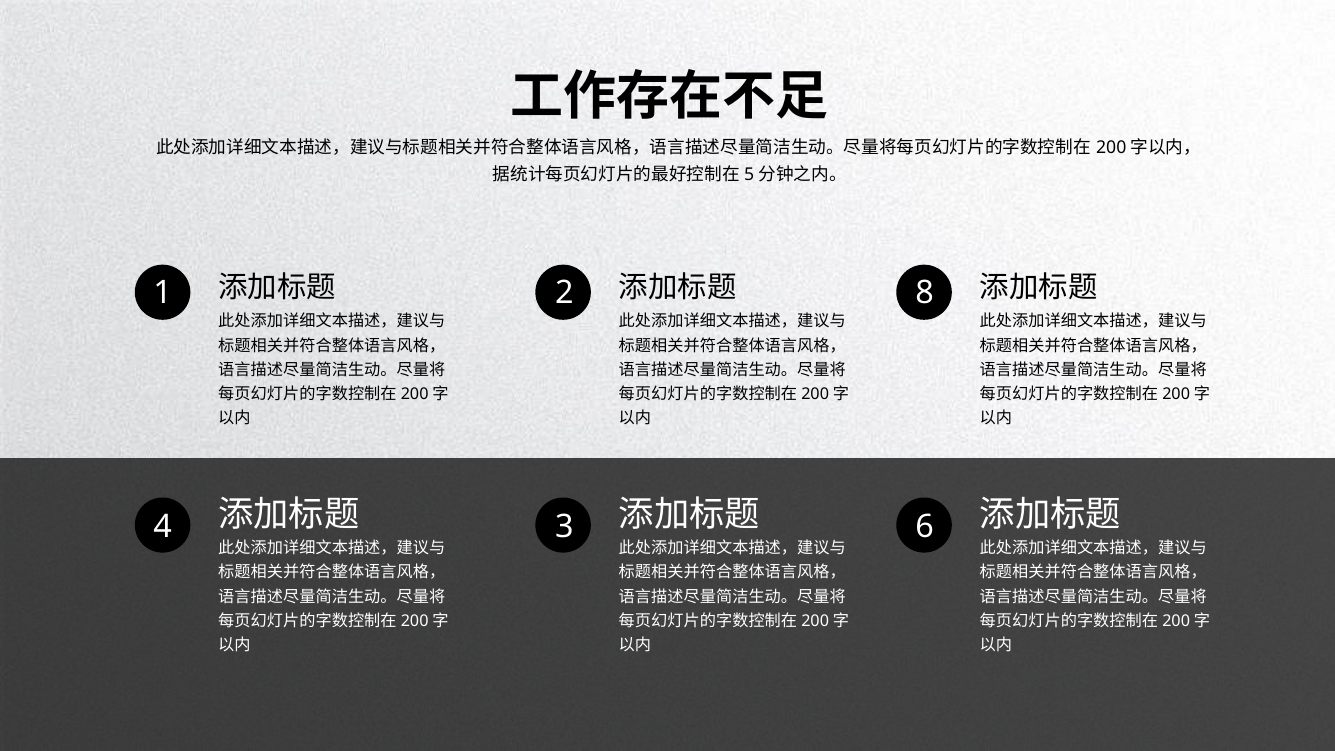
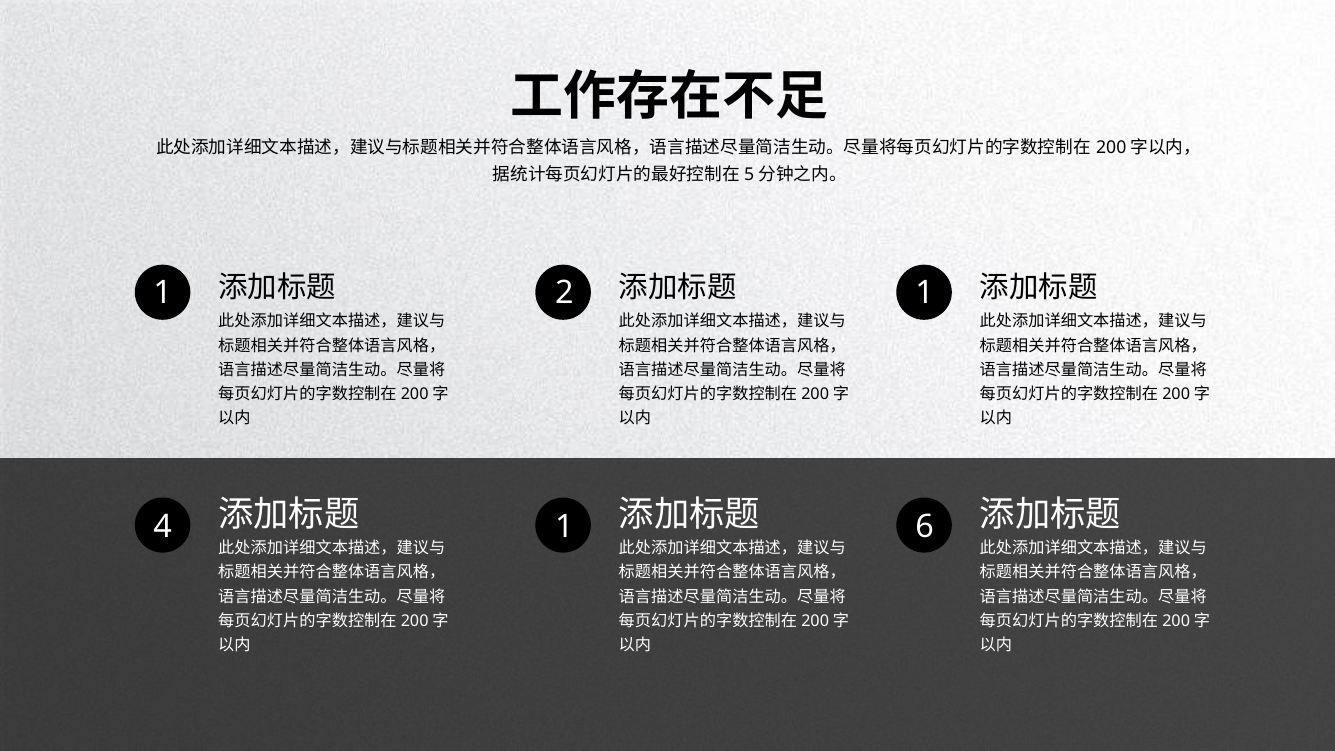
2 8: 8 -> 1
4 3: 3 -> 1
